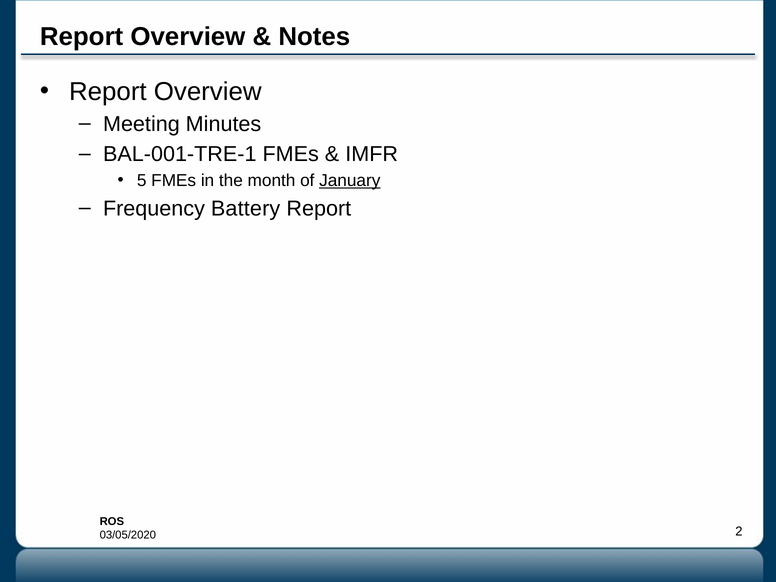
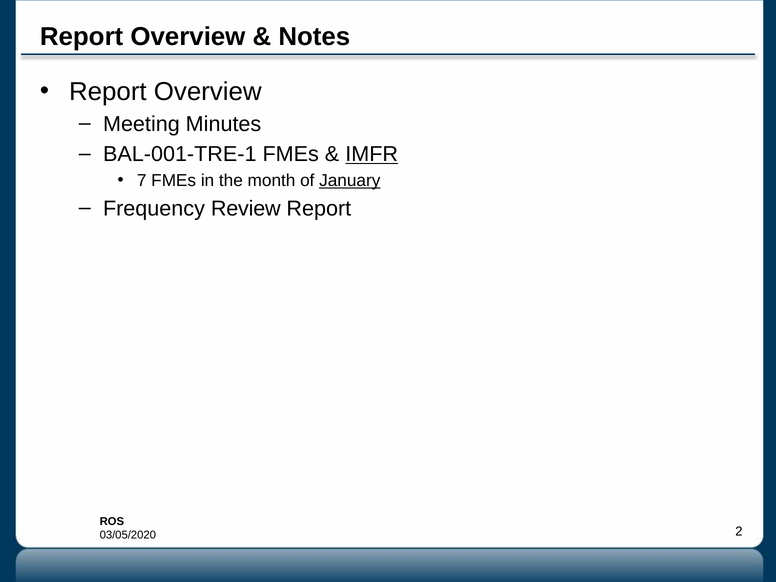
IMFR underline: none -> present
5: 5 -> 7
Battery: Battery -> Review
